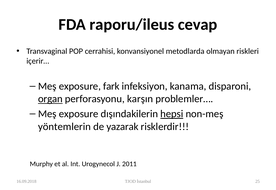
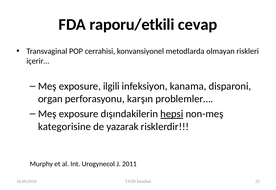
raporu/ileus: raporu/ileus -> raporu/etkili
fark: fark -> ilgili
organ underline: present -> none
yöntemlerin: yöntemlerin -> kategorisine
